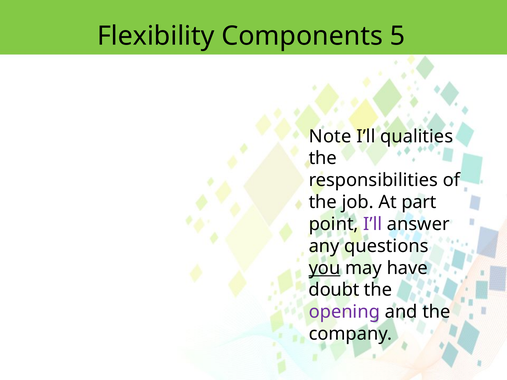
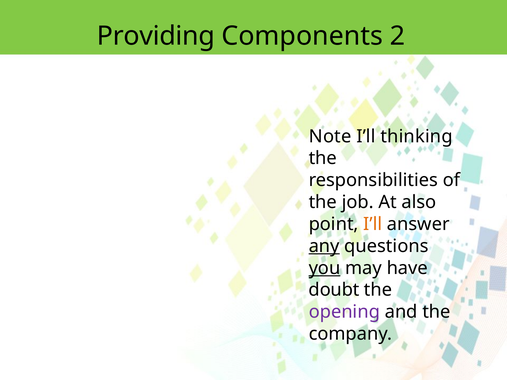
Flexibility: Flexibility -> Providing
5: 5 -> 2
qualities: qualities -> thinking
part: part -> also
I’ll at (373, 224) colour: purple -> orange
any underline: none -> present
